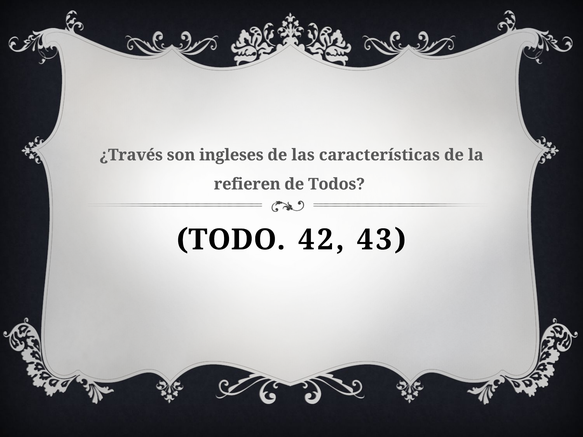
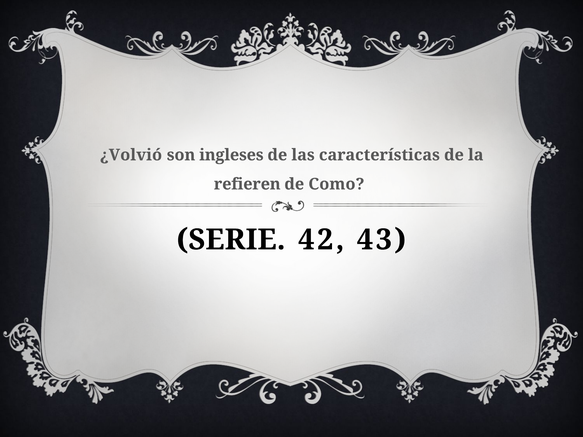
¿Través: ¿Través -> ¿Volvió
Todos: Todos -> Como
TODO: TODO -> SERIE
